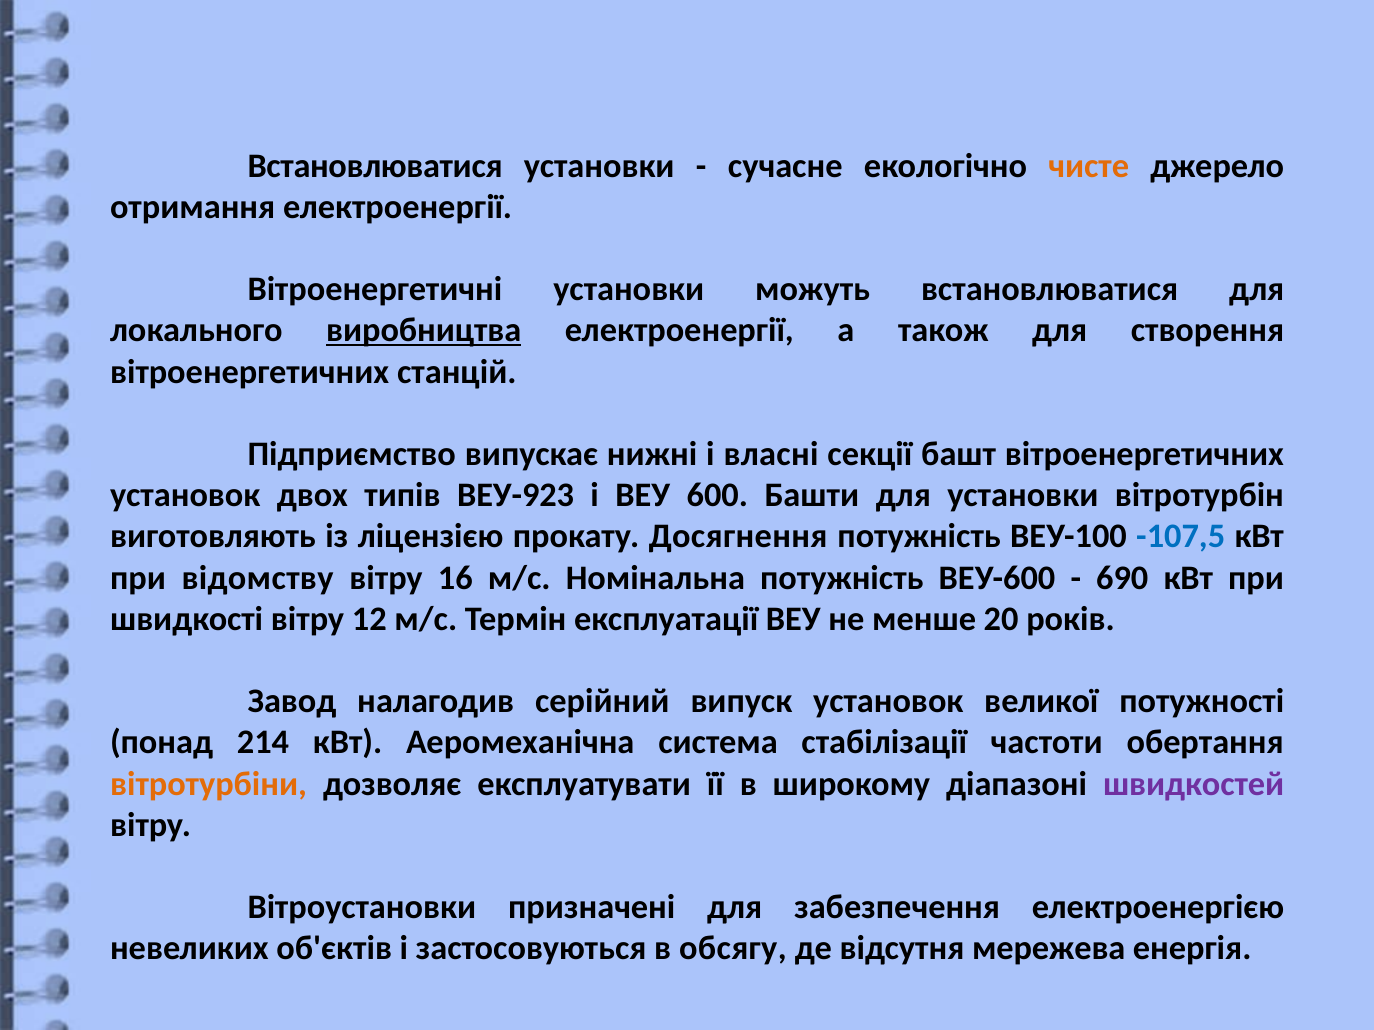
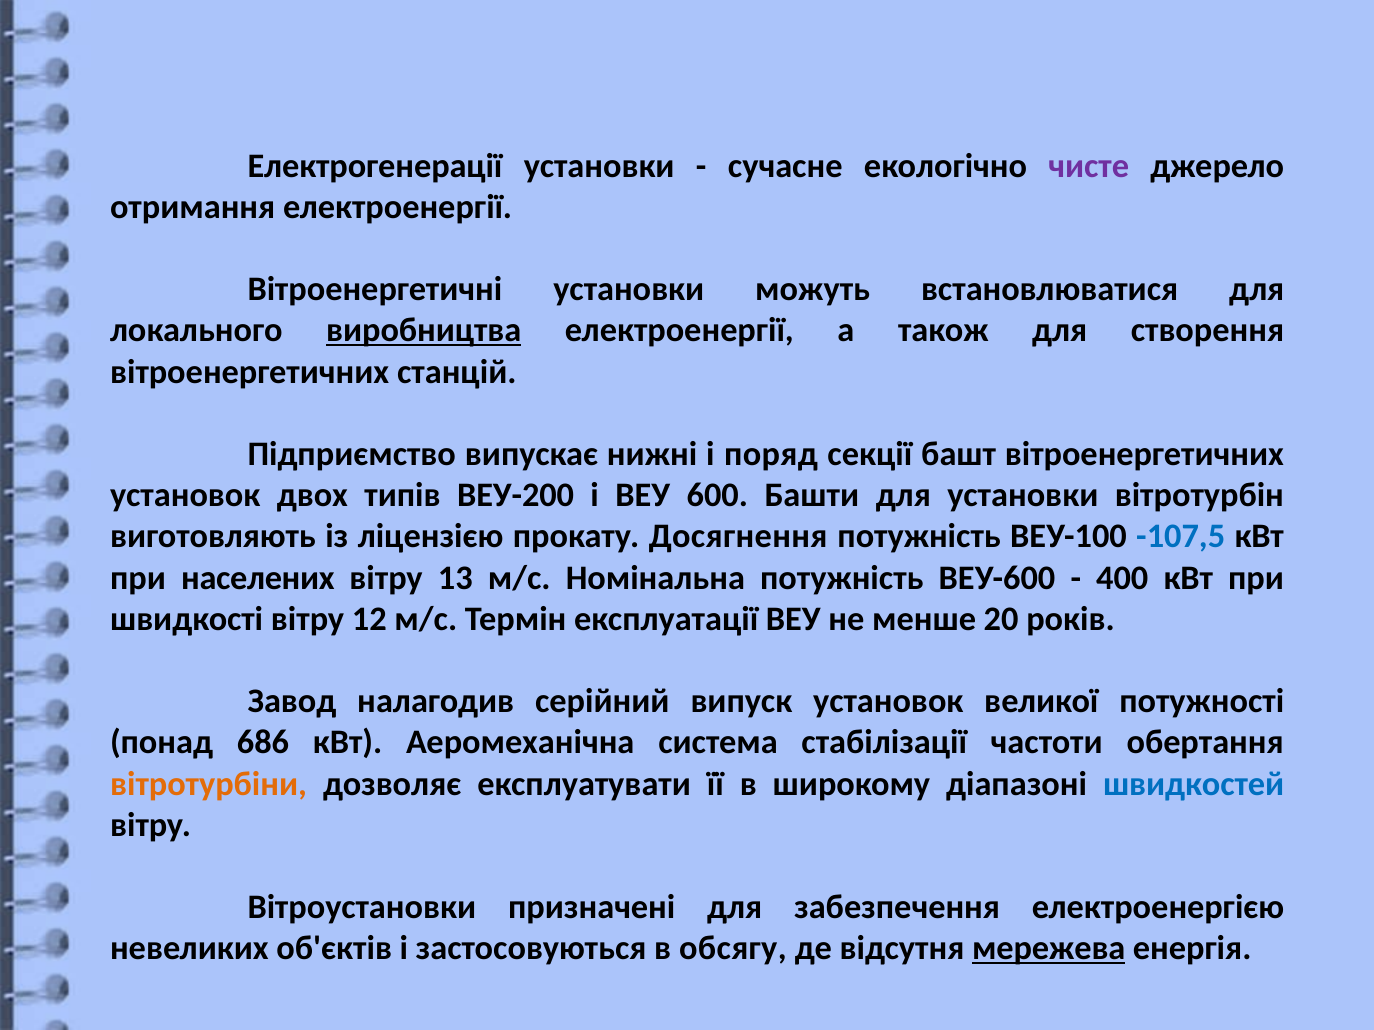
Встановлюватися at (375, 166): Встановлюватися -> Електрогенерації
чисте colour: orange -> purple
власні: власні -> поряд
ВЕУ-923: ВЕУ-923 -> ВЕУ-200
відомству: відомству -> населених
16: 16 -> 13
690: 690 -> 400
214: 214 -> 686
швидкостей colour: purple -> blue
мережева underline: none -> present
